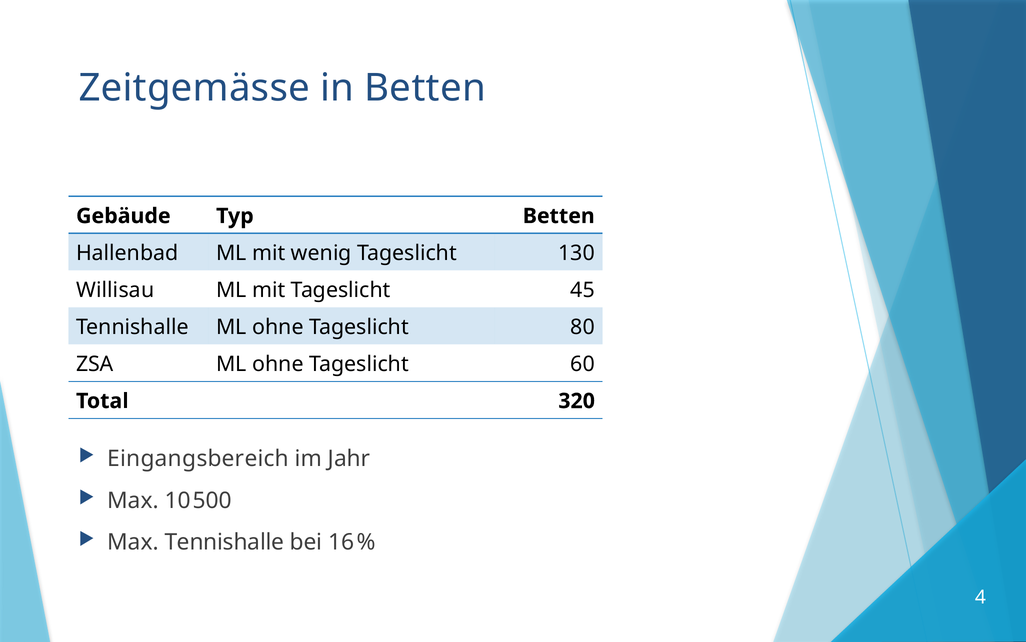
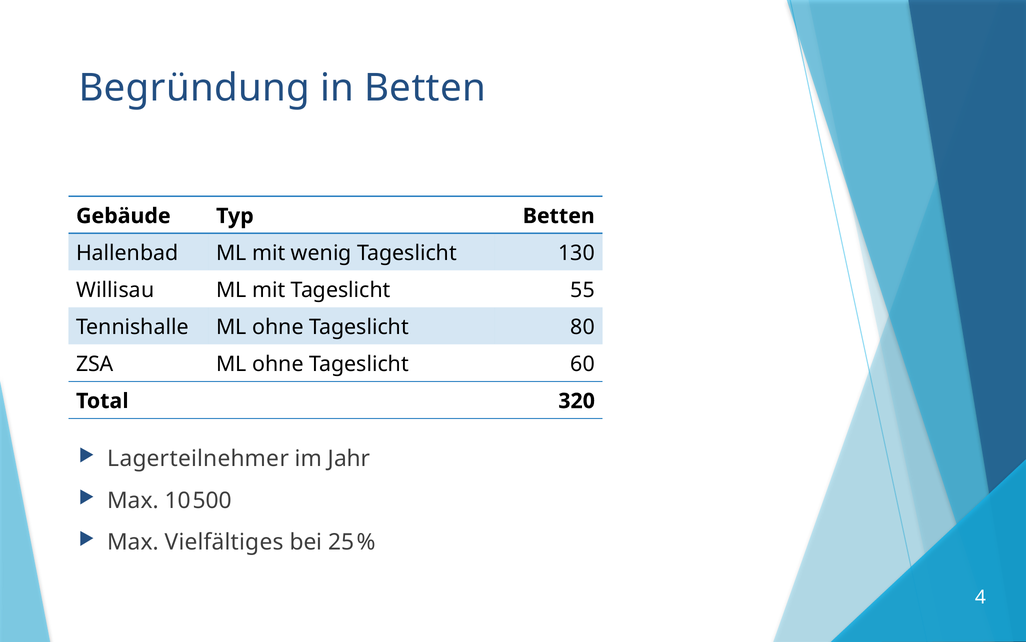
Zeitgemässe: Zeitgemässe -> Begründung
45: 45 -> 55
Eingangsbereich: Eingangsbereich -> Lagerteilnehmer
Max Tennishalle: Tennishalle -> Vielfältiges
16: 16 -> 25
